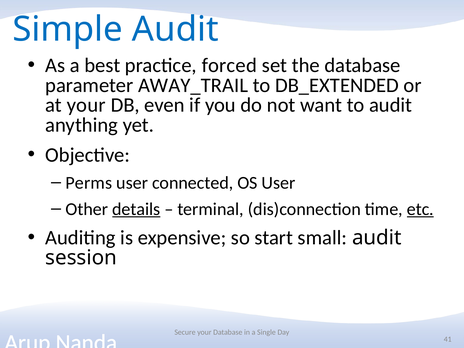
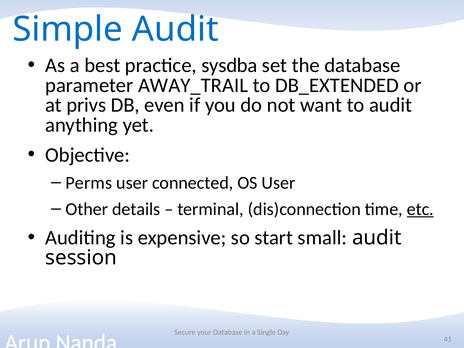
forced: forced -> sysdba
at your: your -> privs
details underline: present -> none
